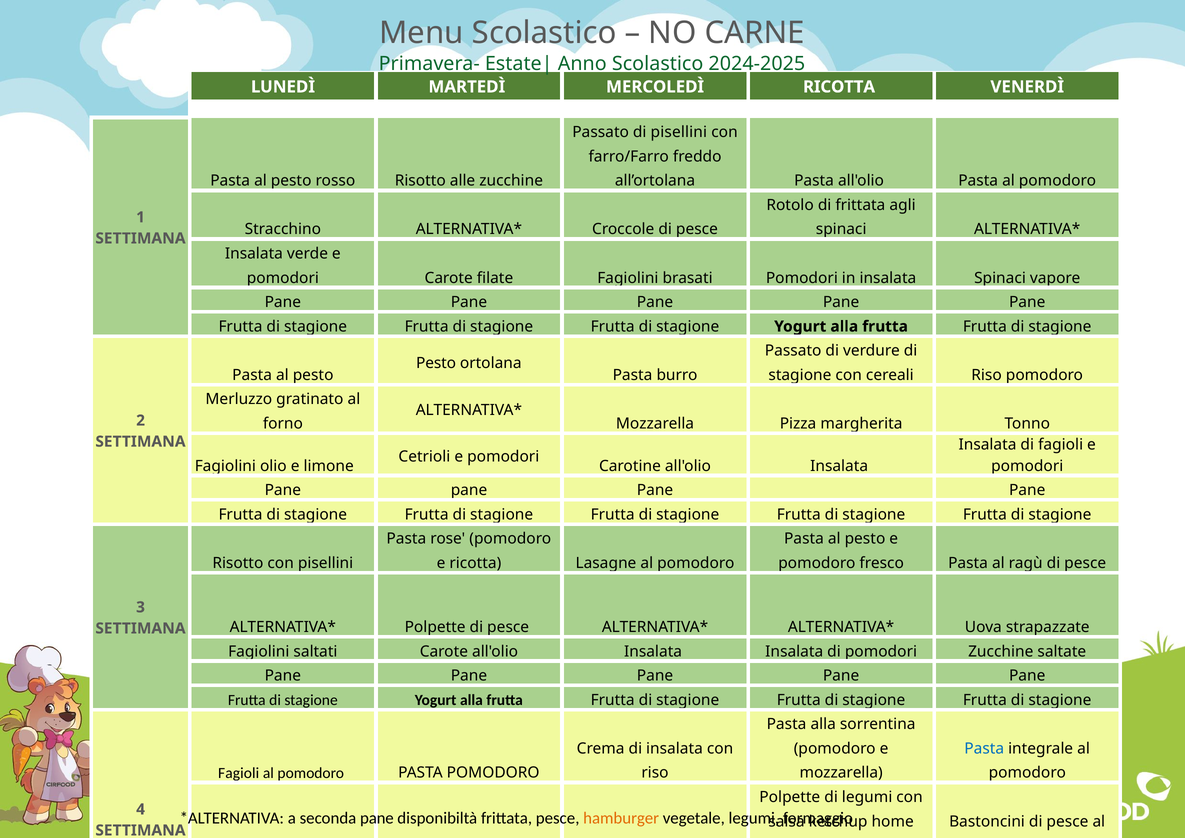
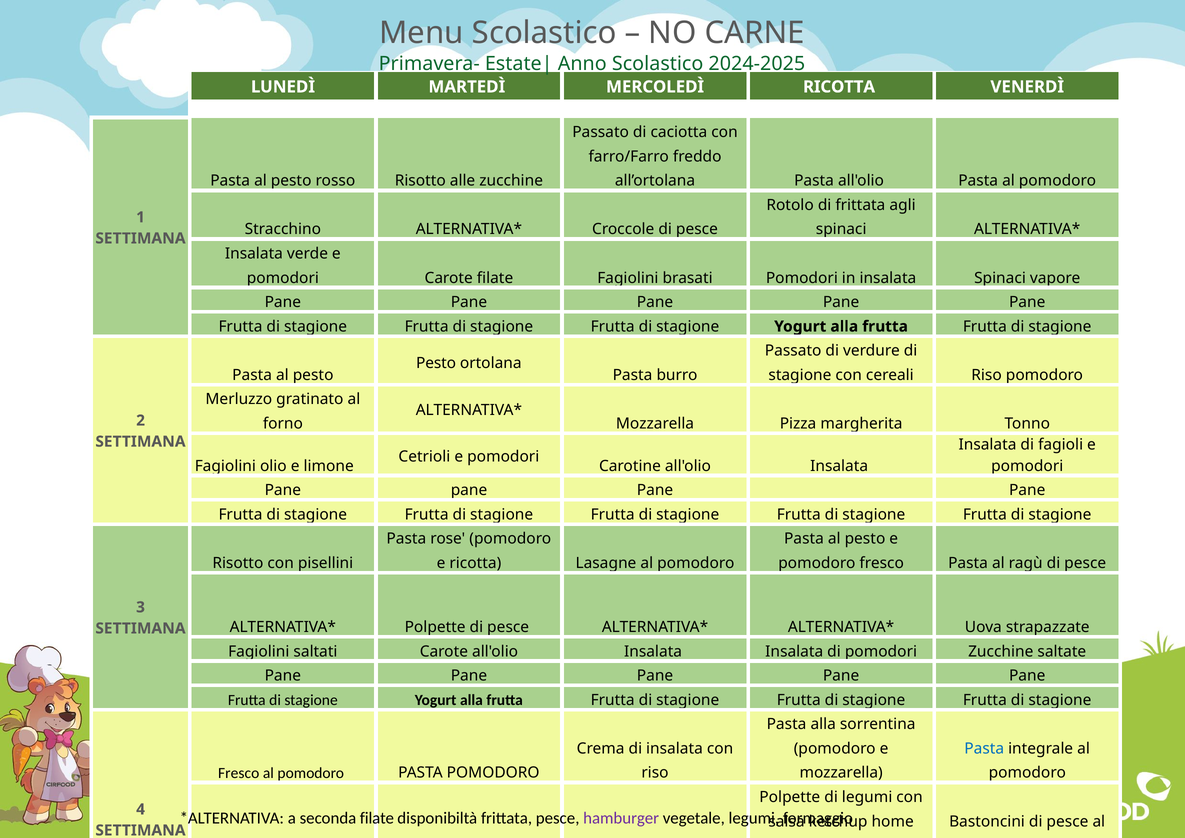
di pisellini: pisellini -> caciotta
Fagioli at (239, 773): Fagioli -> Fresco
seconda pane: pane -> filate
hamburger colour: orange -> purple
